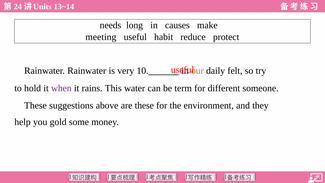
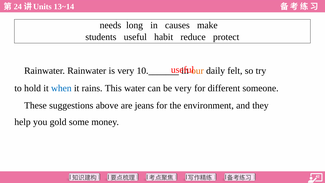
meeting: meeting -> students
when colour: purple -> blue
be term: term -> very
are these: these -> jeans
